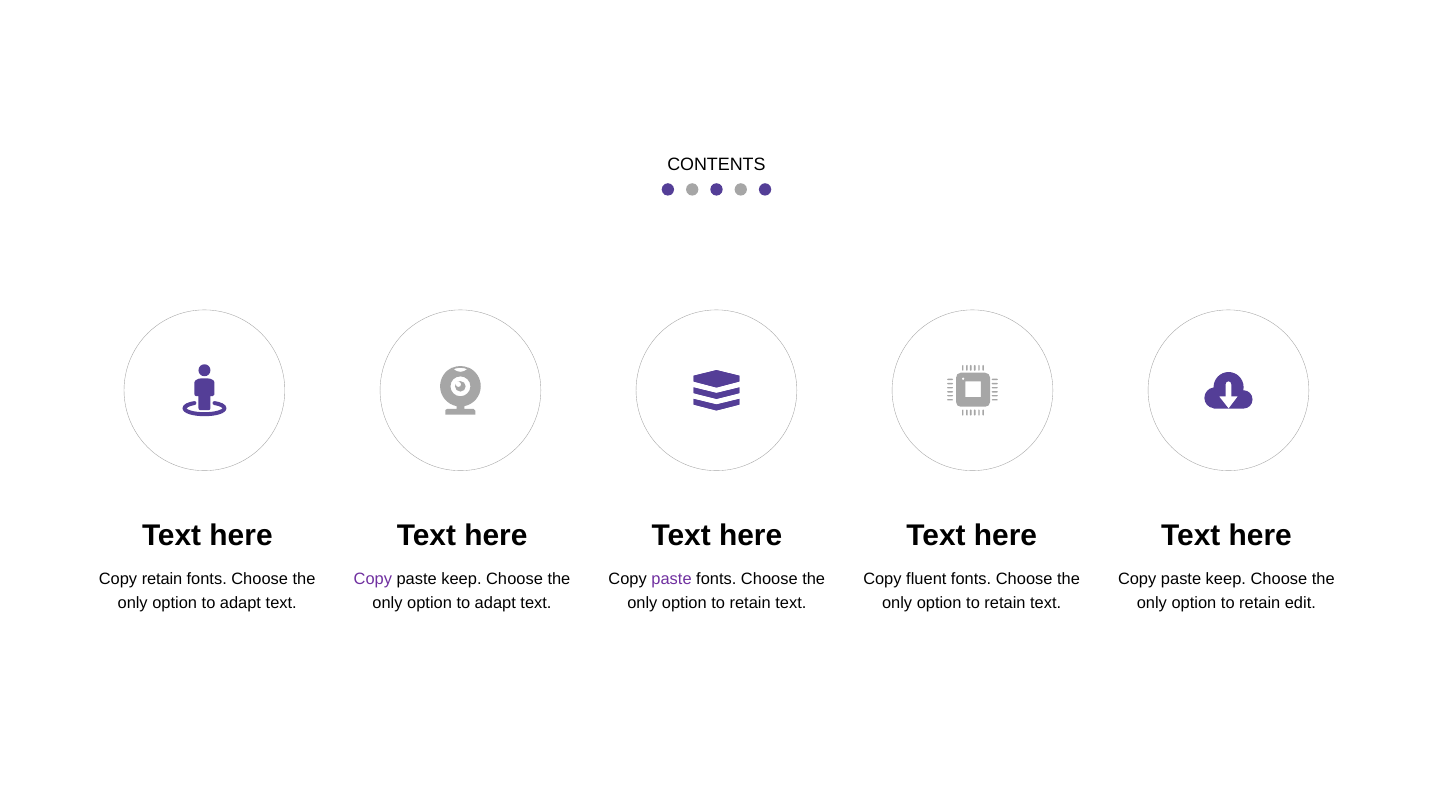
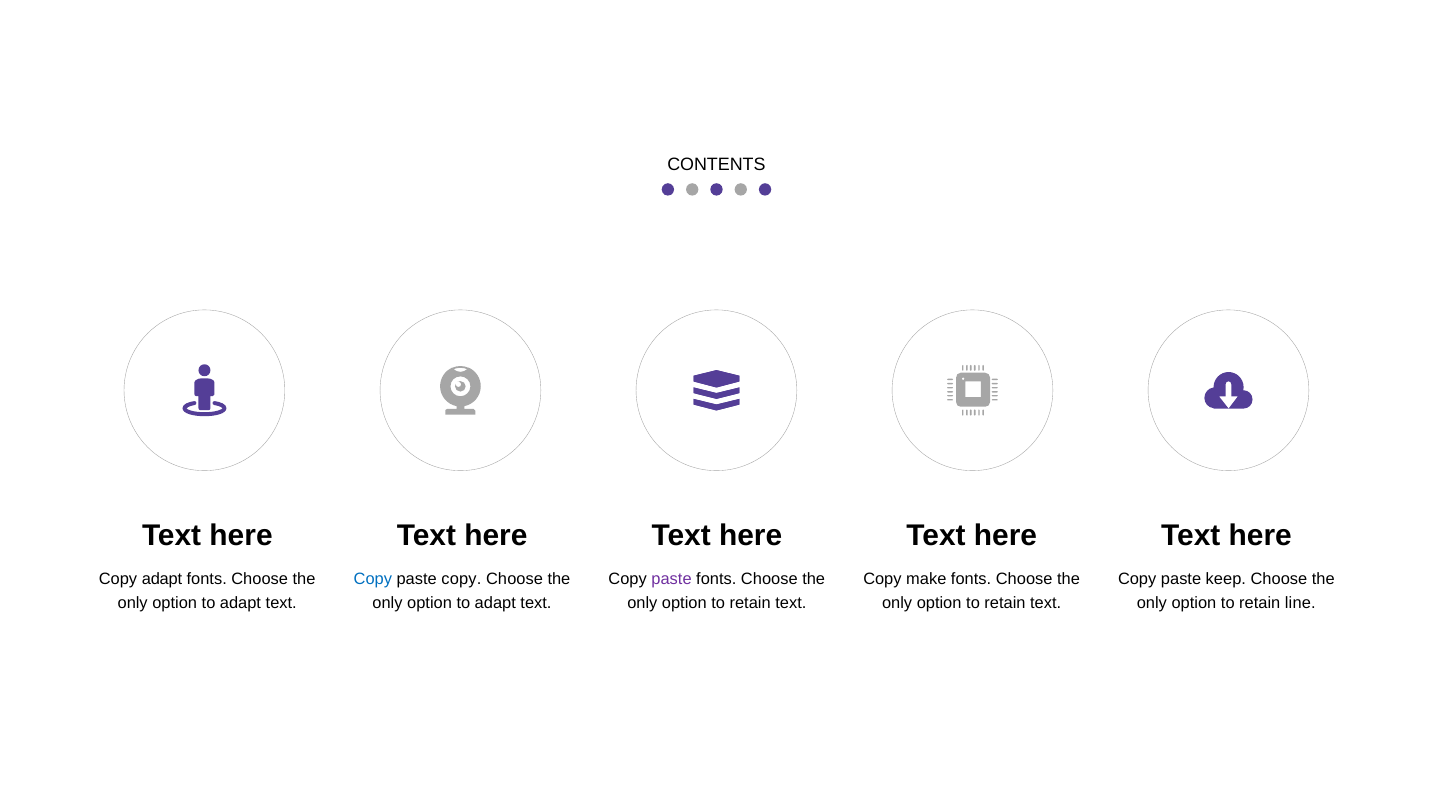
Copy retain: retain -> adapt
Copy at (373, 579) colour: purple -> blue
keep at (461, 579): keep -> copy
fluent: fluent -> make
edit: edit -> line
